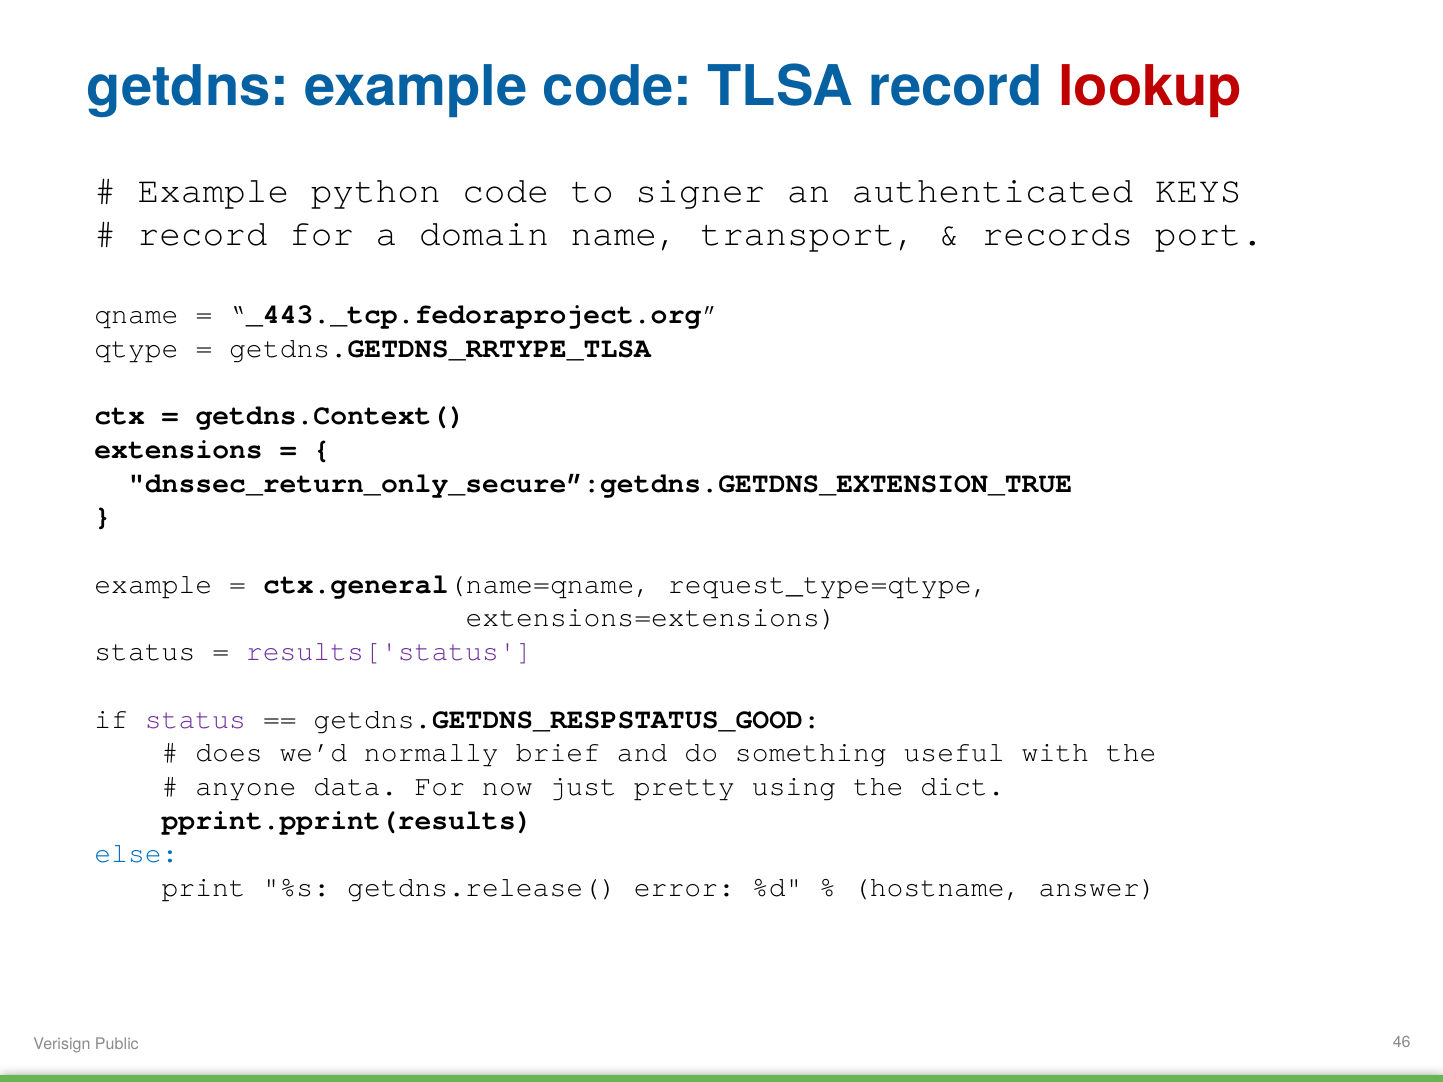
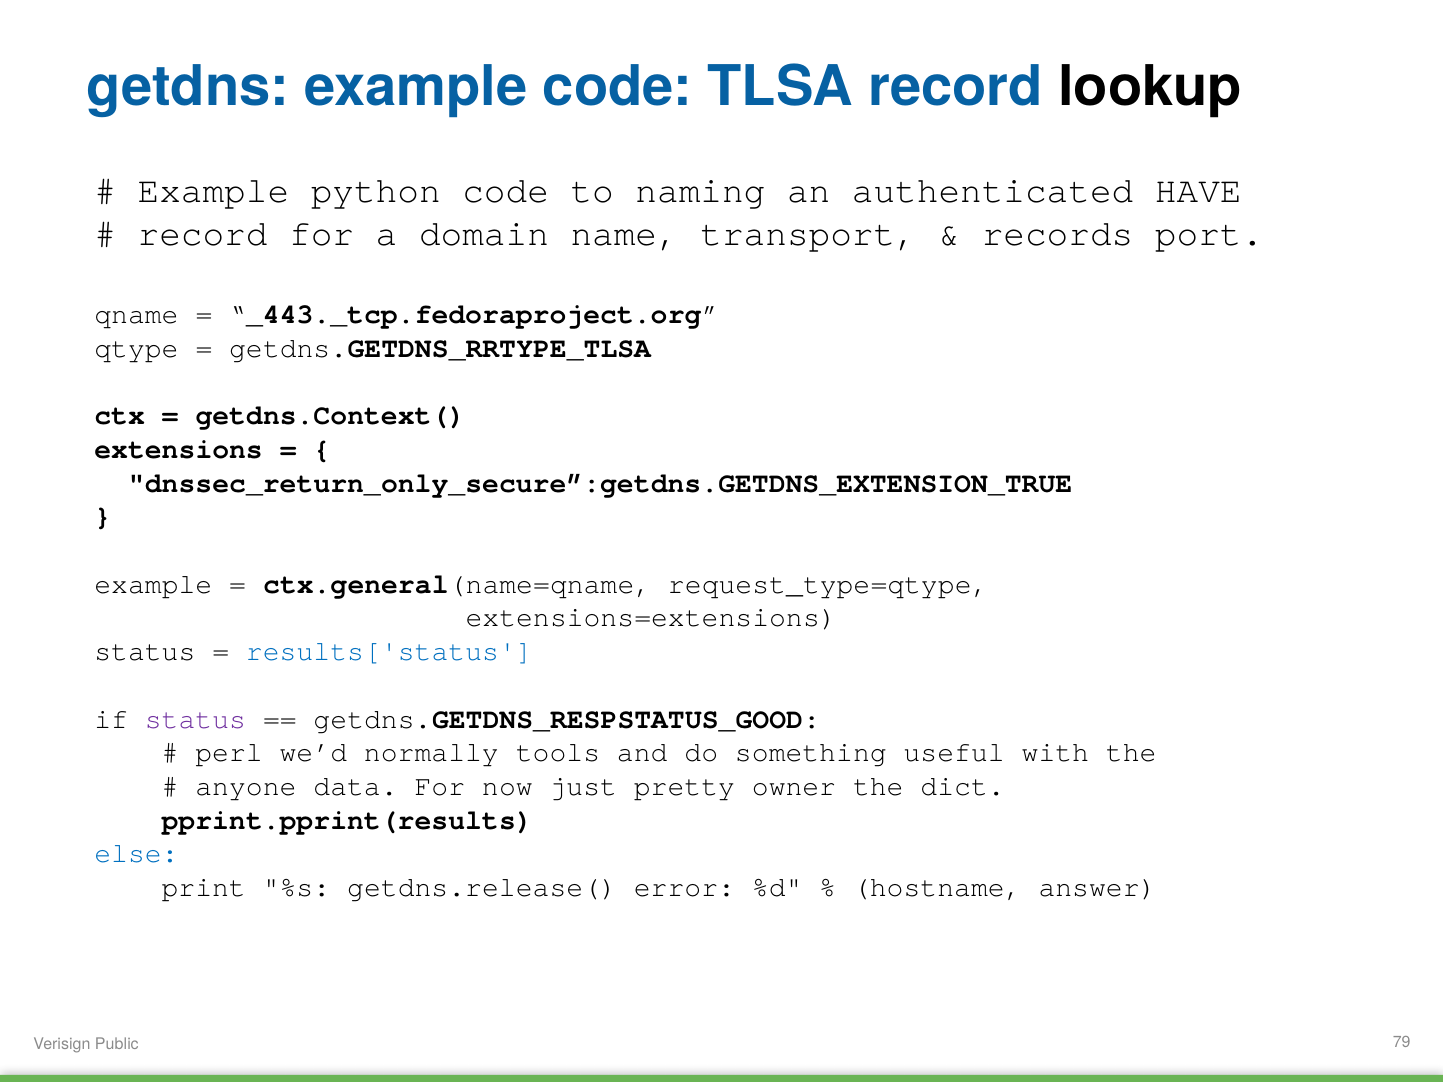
lookup colour: red -> black
signer: signer -> naming
KEYS: KEYS -> HAVE
results['status colour: purple -> blue
does: does -> perl
brief: brief -> tools
using: using -> owner
46: 46 -> 79
